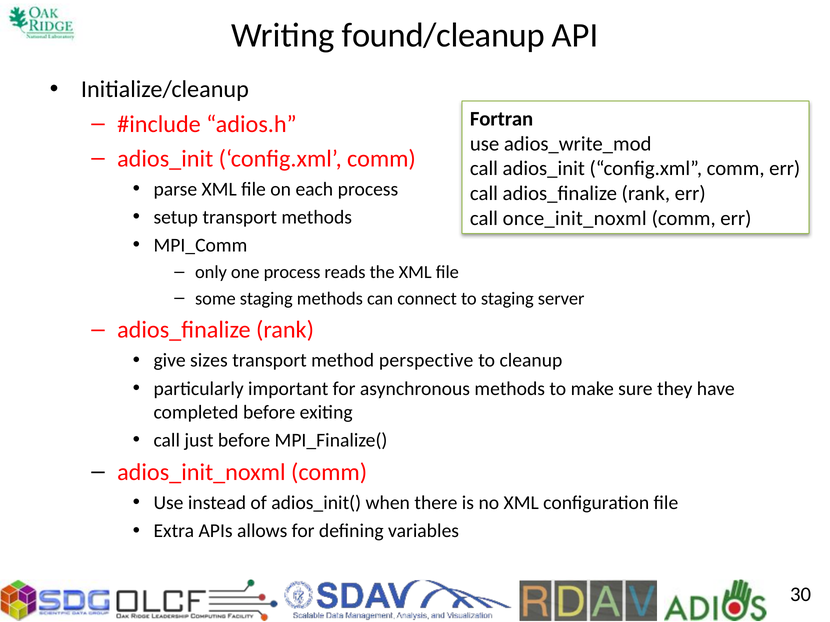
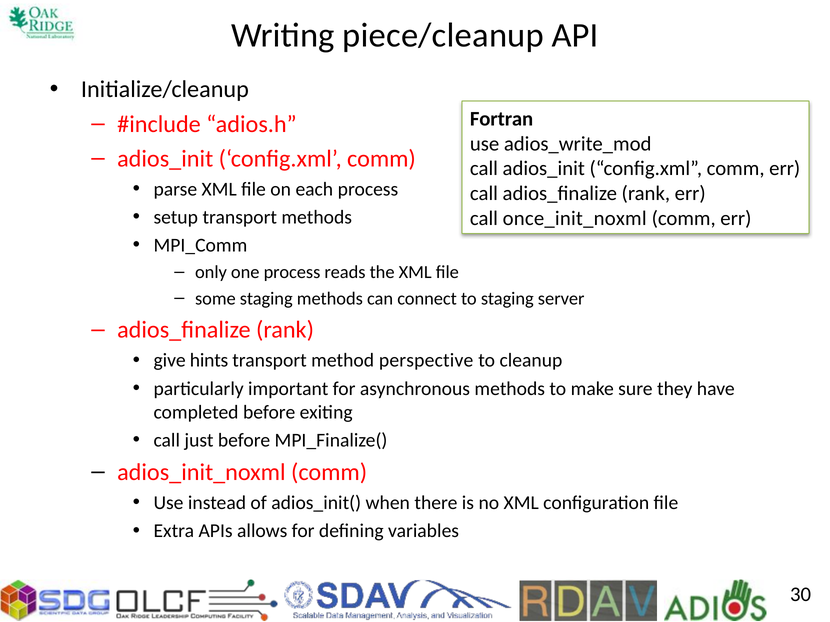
found/cleanup: found/cleanup -> piece/cleanup
sizes: sizes -> hints
